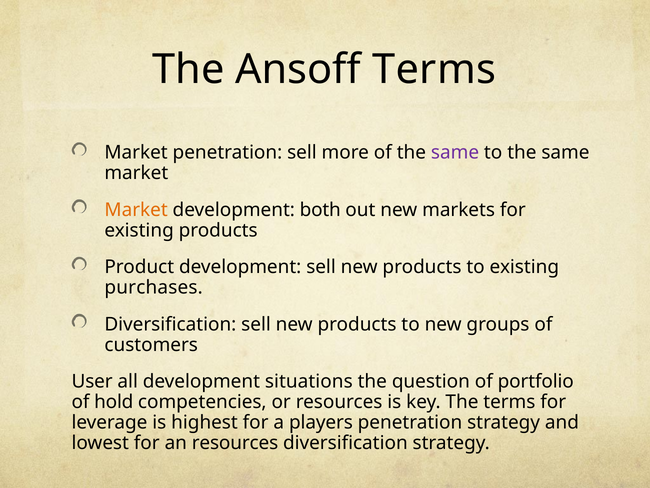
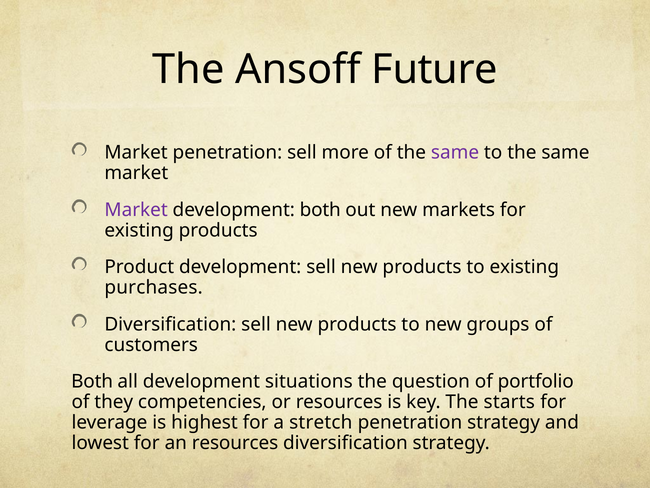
Ansoff Terms: Terms -> Future
Market at (136, 210) colour: orange -> purple
User at (92, 381): User -> Both
hold: hold -> they
The terms: terms -> starts
players: players -> stretch
